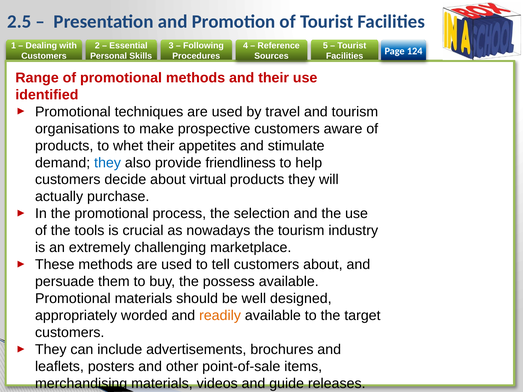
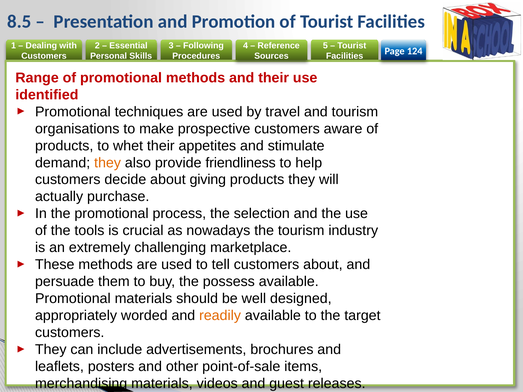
2.5: 2.5 -> 8.5
they at (108, 163) colour: blue -> orange
virtual: virtual -> giving
guide: guide -> guest
